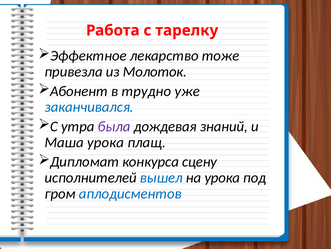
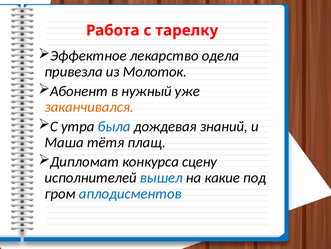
тоже: тоже -> одела
трудно: трудно -> нужный
заканчивался colour: blue -> orange
была colour: purple -> blue
Маша урока: урока -> тётя
на урока: урока -> какие
